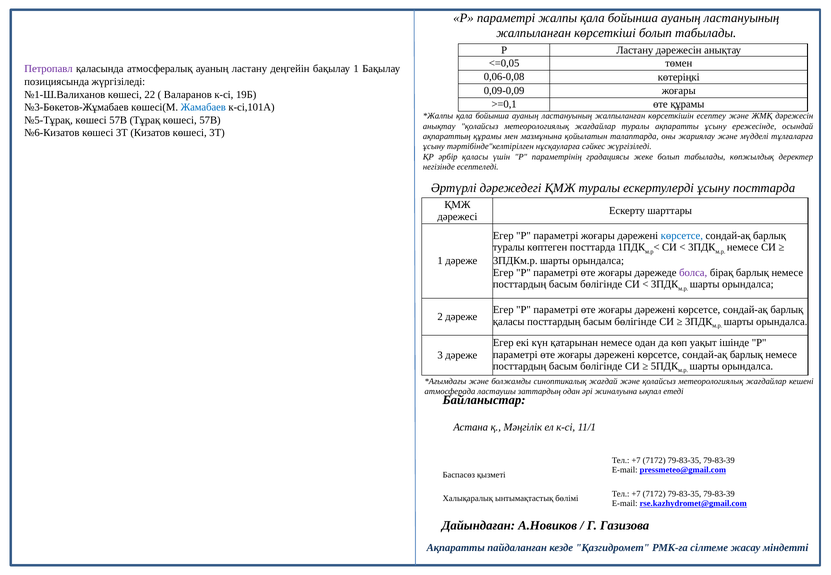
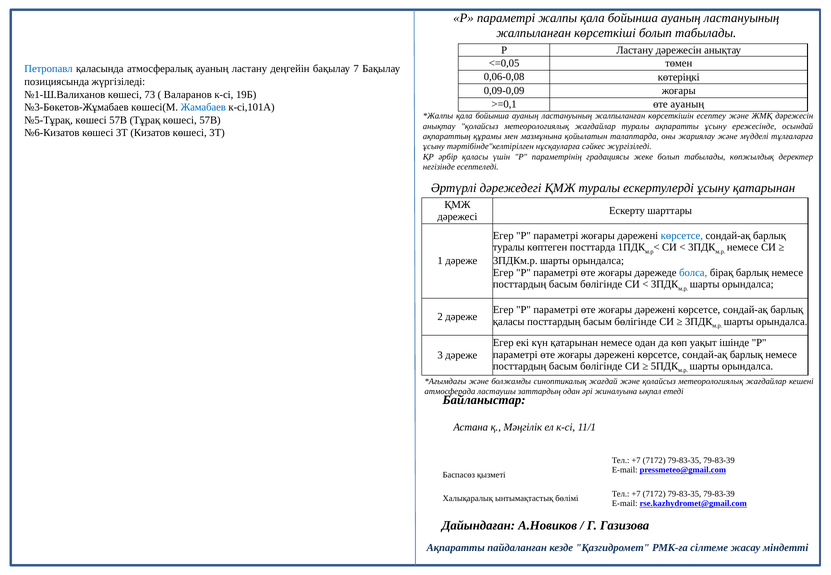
Петропавл colour: purple -> blue
бақылау 1: 1 -> 7
22: 22 -> 73
өте құрамы: құрамы -> ауаның
ұсыну посттарда: посттарда -> қатарынан
болса colour: purple -> blue
